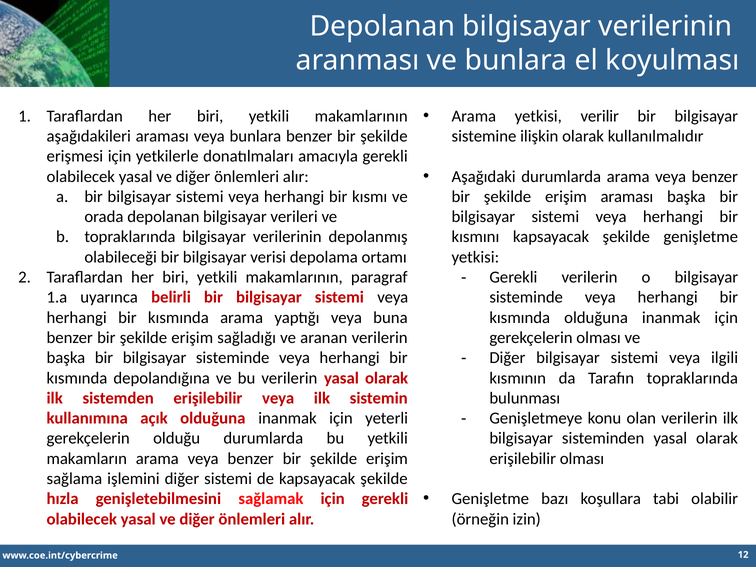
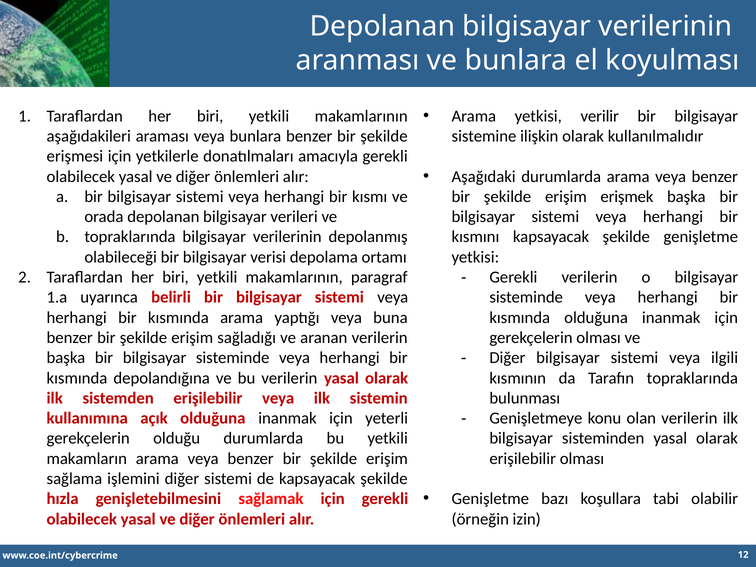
erişim araması: araması -> erişmek
